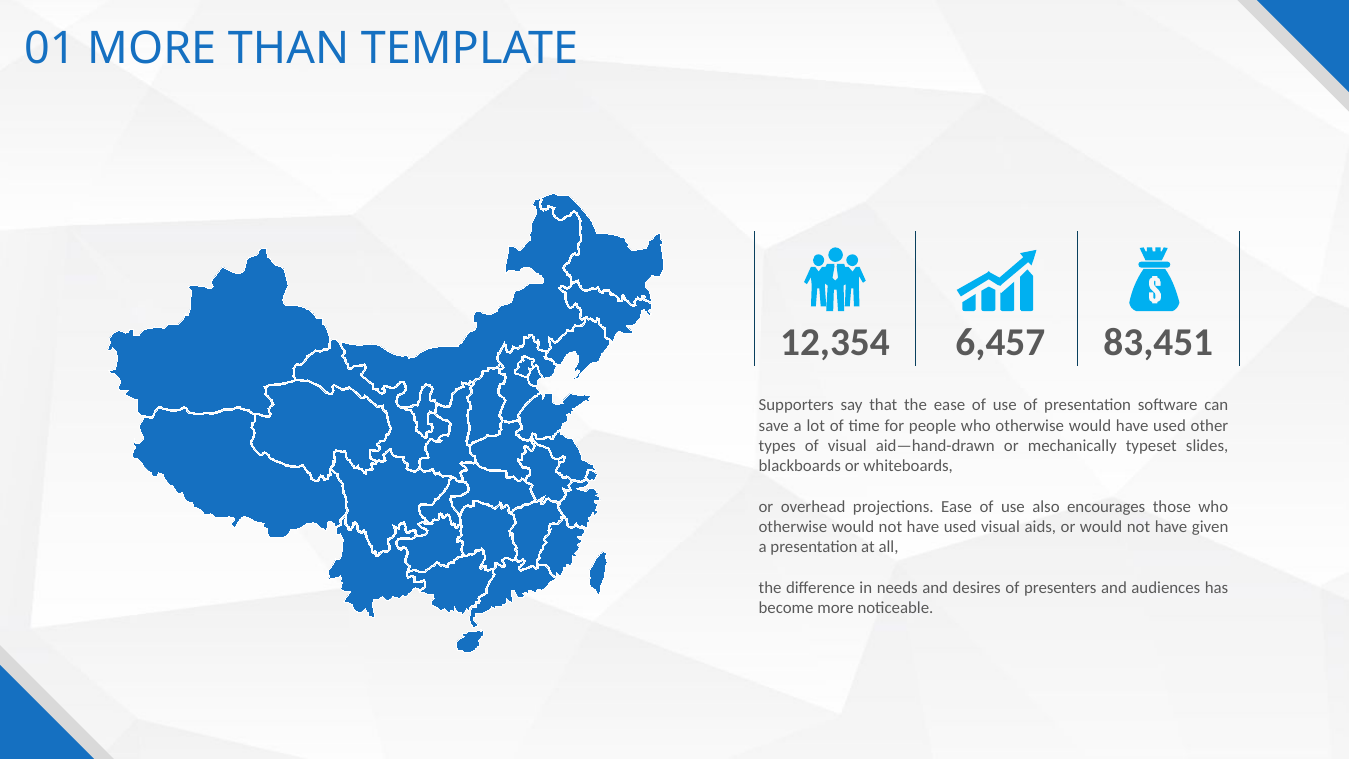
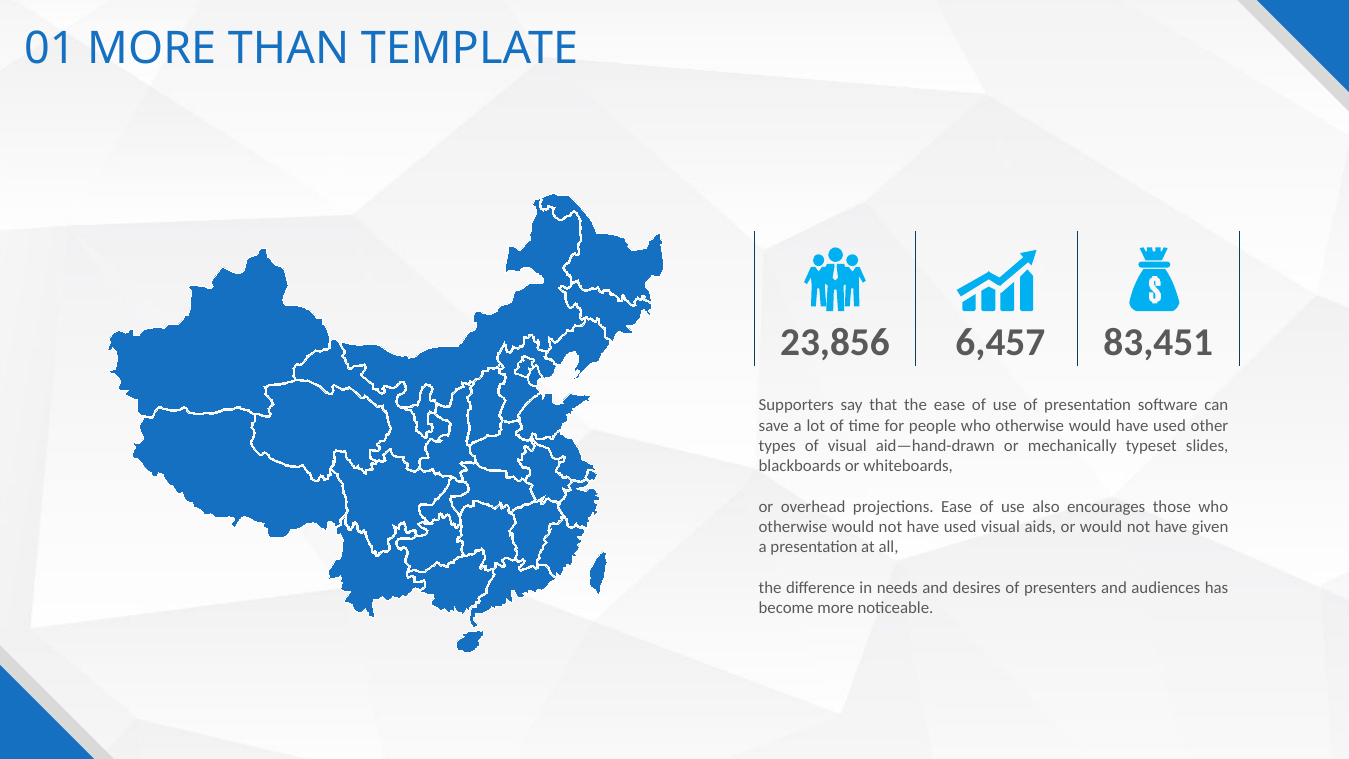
12,354: 12,354 -> 23,856
